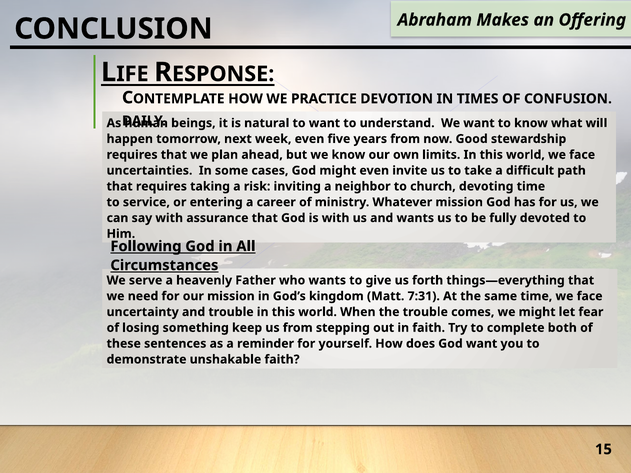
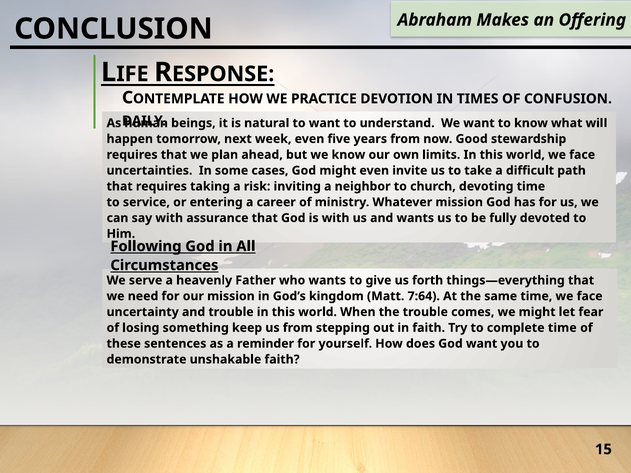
7:31: 7:31 -> 7:64
complete both: both -> time
